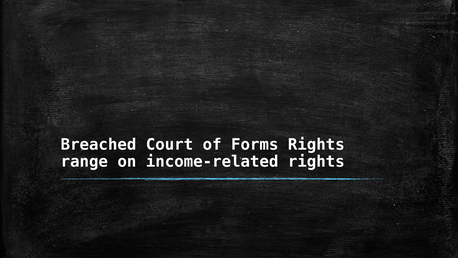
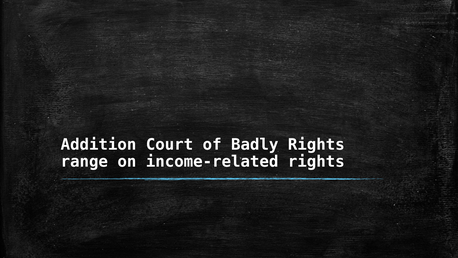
Breached: Breached -> Addition
Forms: Forms -> Badly
